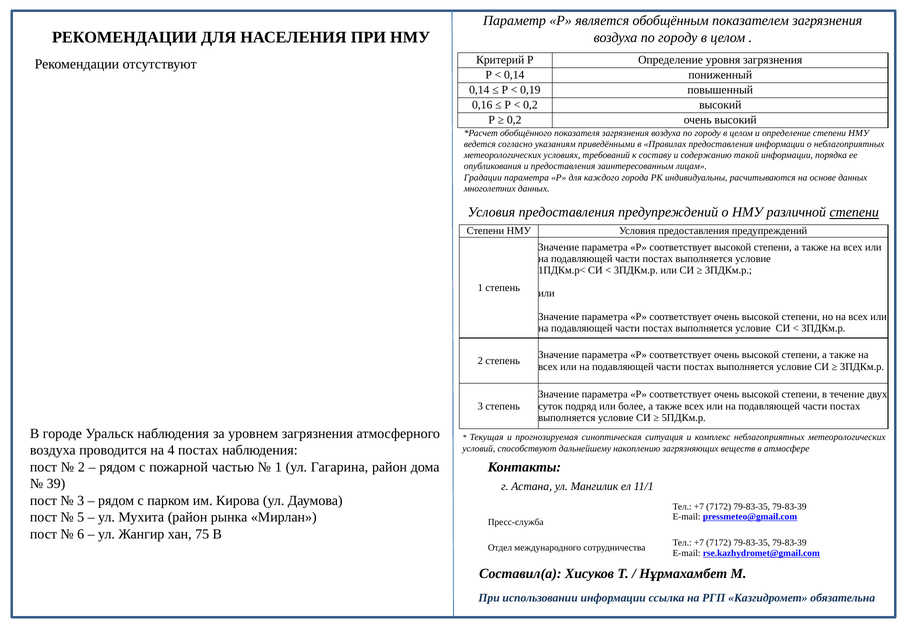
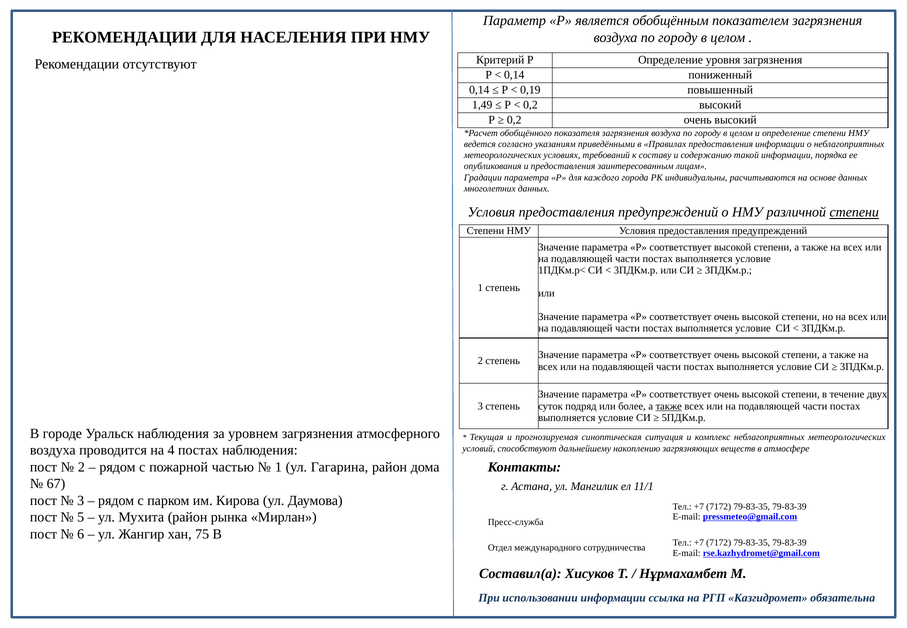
0,16: 0,16 -> 1,49
также at (669, 406) underline: none -> present
39: 39 -> 67
